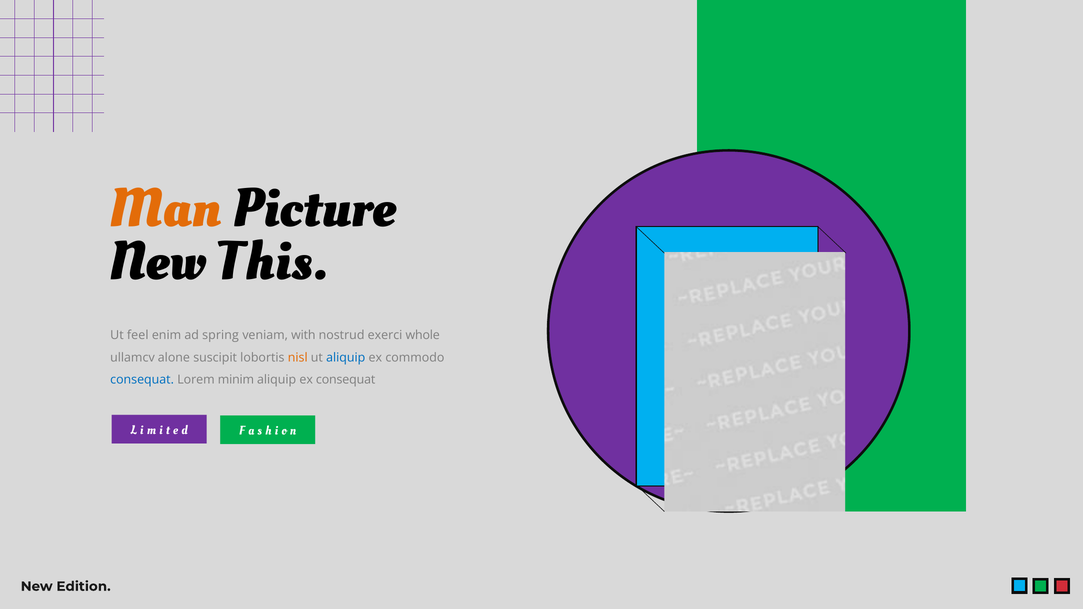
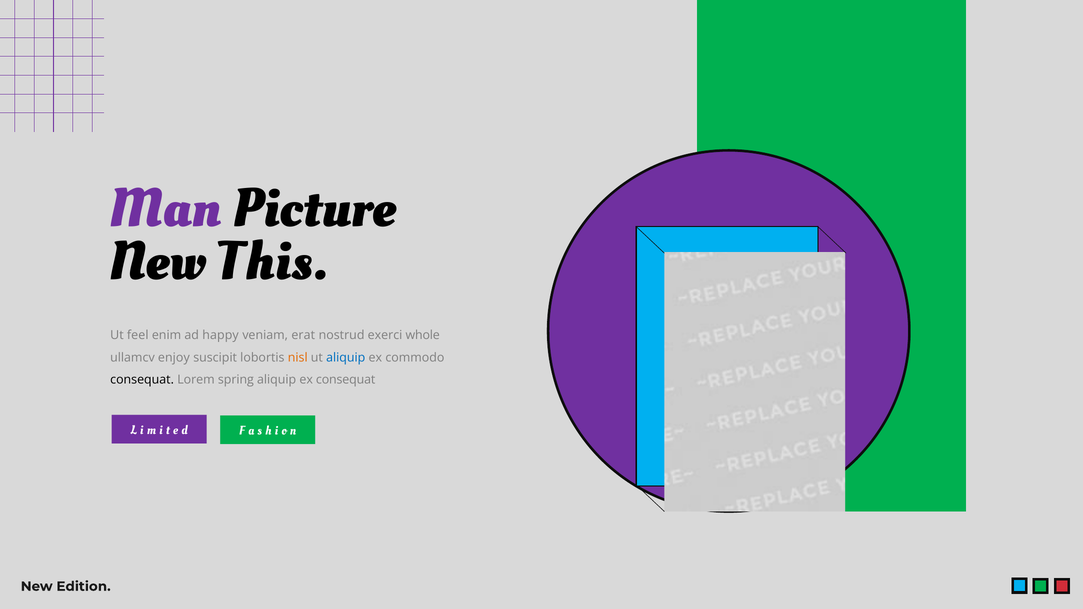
Man colour: orange -> purple
spring: spring -> happy
with: with -> erat
alone: alone -> enjoy
consequat at (142, 380) colour: blue -> black
minim: minim -> spring
